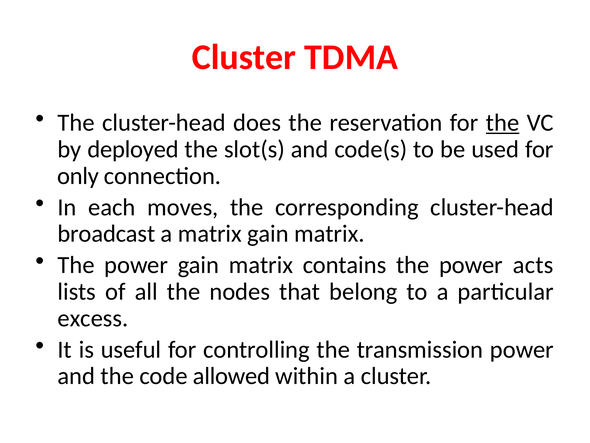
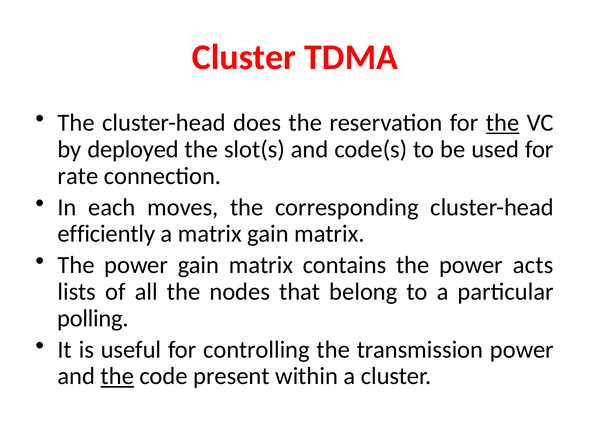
only: only -> rate
broadcast: broadcast -> efficiently
excess: excess -> polling
the at (117, 376) underline: none -> present
allowed: allowed -> present
